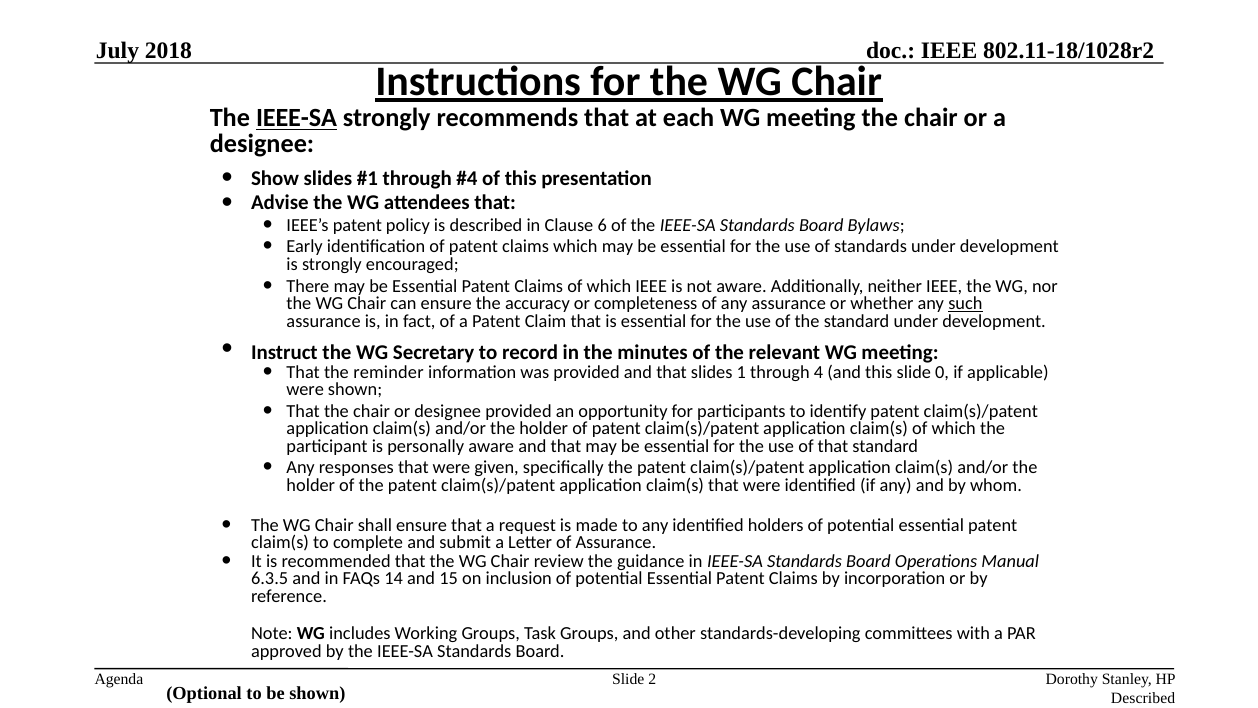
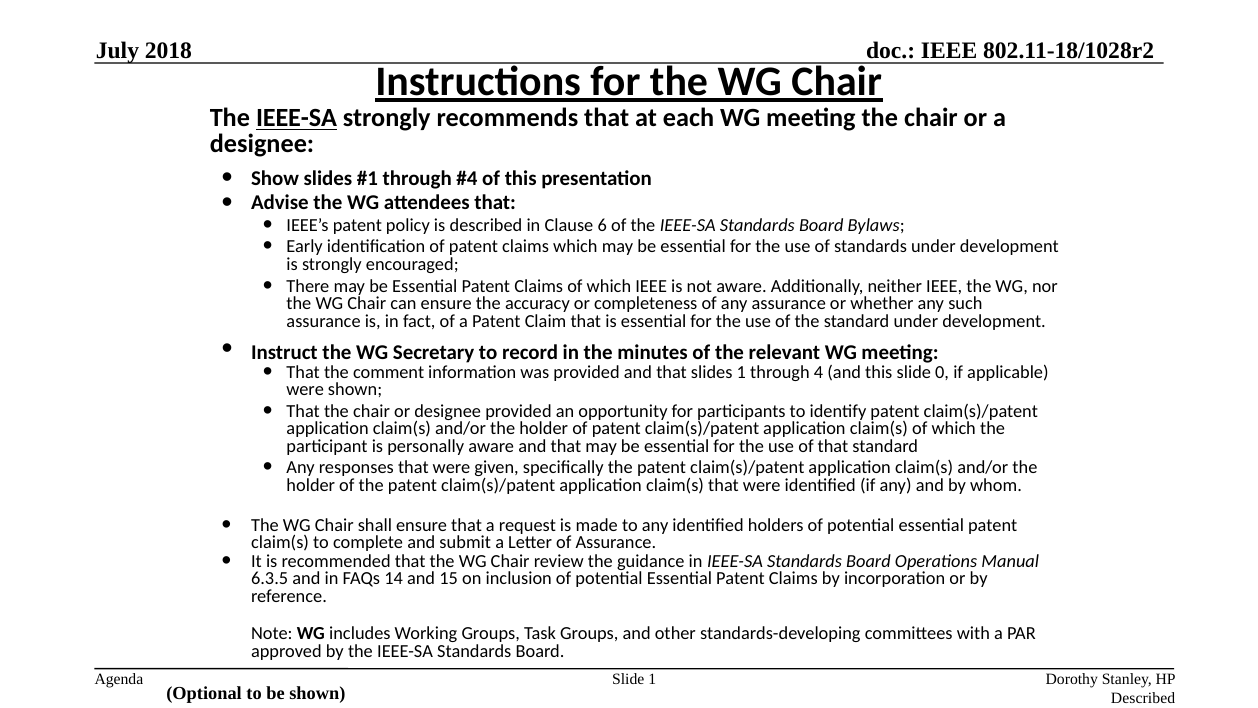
such underline: present -> none
reminder: reminder -> comment
Slide 2: 2 -> 1
